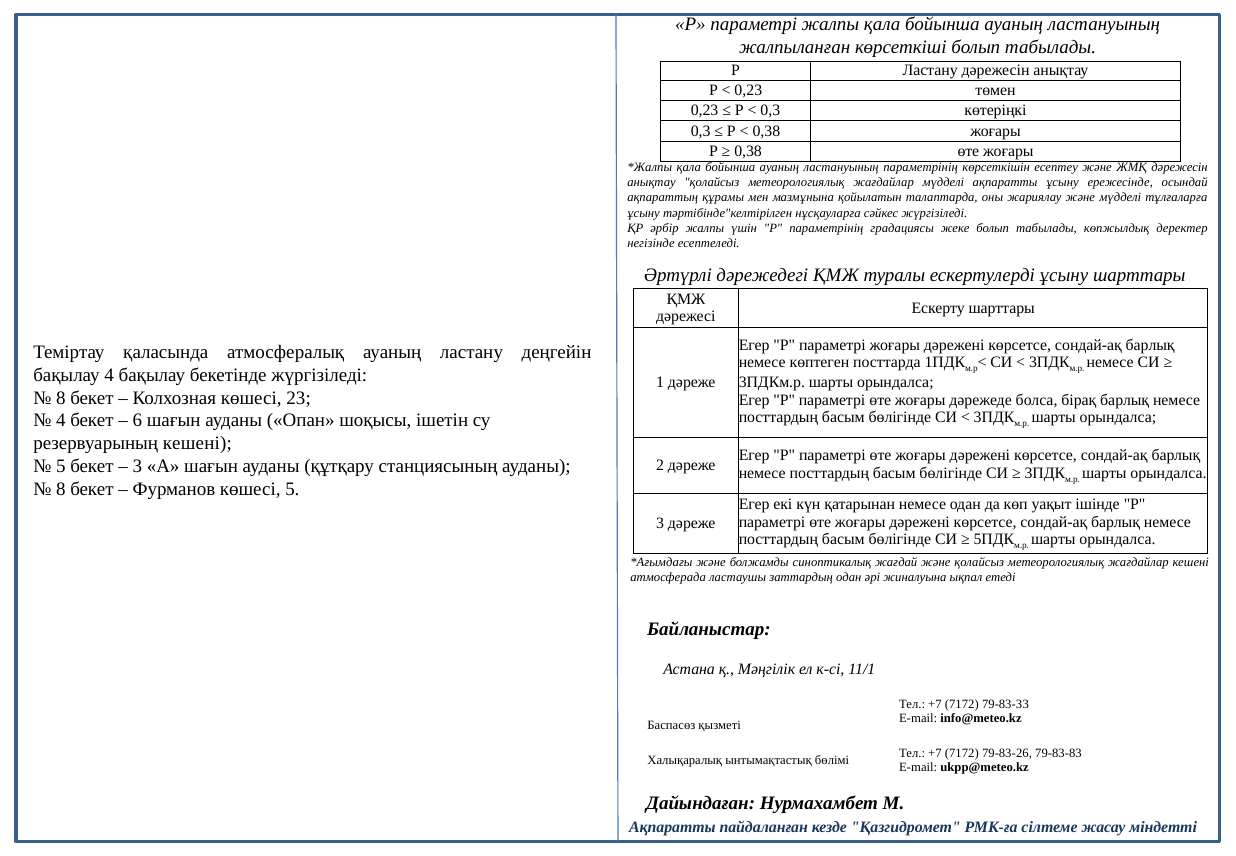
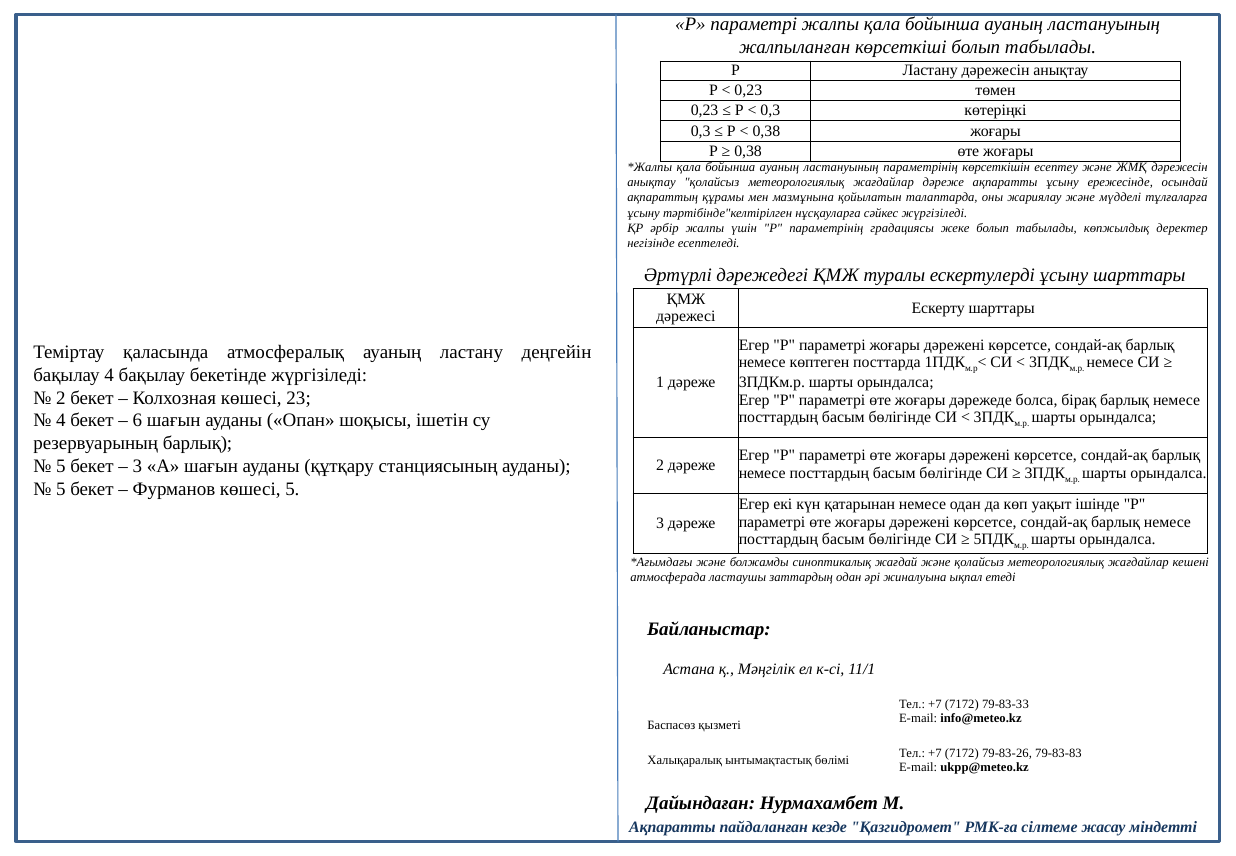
жағдайлар мүдделі: мүдделі -> дәреже
8 at (61, 398): 8 -> 2
резервуарының кешені: кешені -> барлық
8 at (61, 489): 8 -> 5
